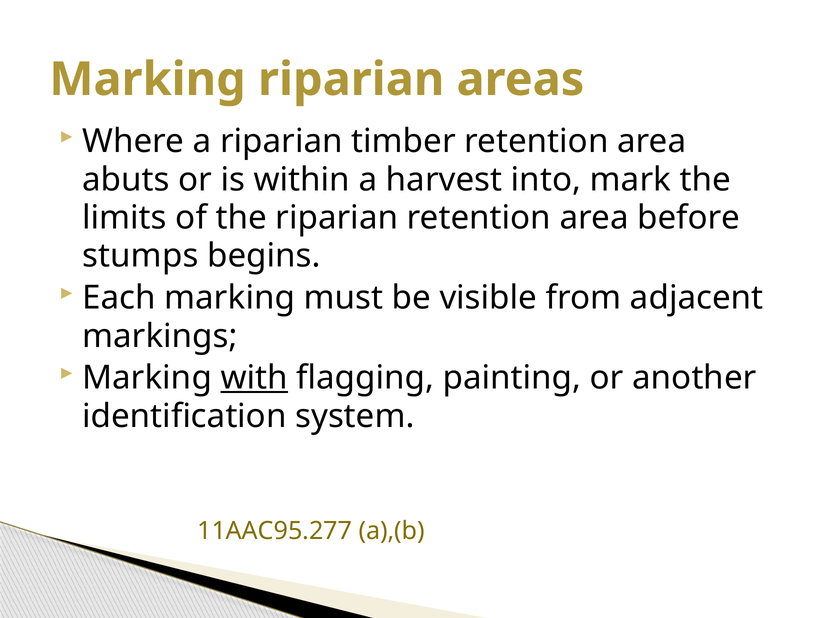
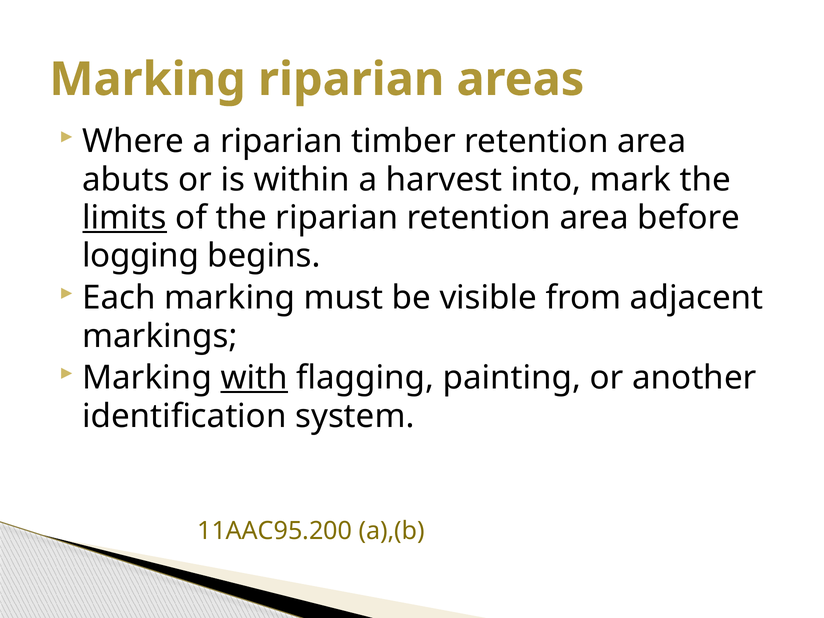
limits underline: none -> present
stumps: stumps -> logging
11AAC95.277: 11AAC95.277 -> 11AAC95.200
